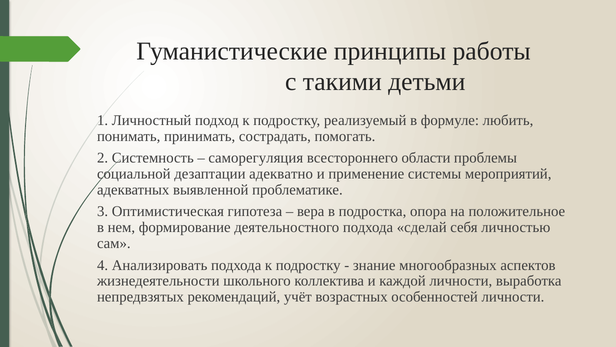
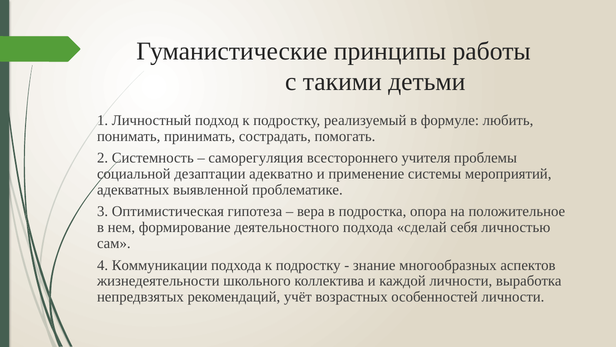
области: области -> учителя
Анализировать: Анализировать -> Коммуникации
